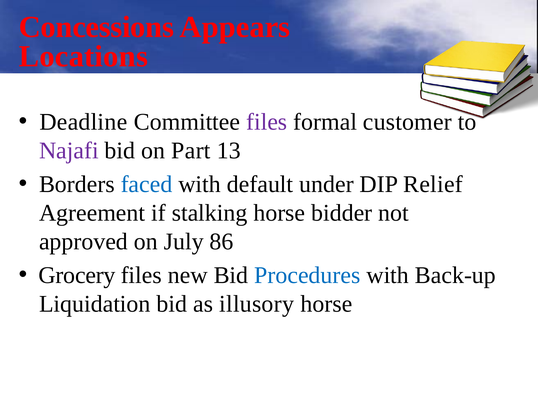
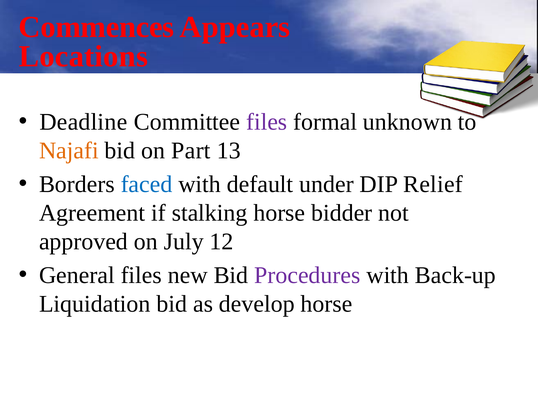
Concessions: Concessions -> Commences
customer: customer -> unknown
Najafi colour: purple -> orange
86: 86 -> 12
Grocery: Grocery -> General
Procedures colour: blue -> purple
illusory: illusory -> develop
